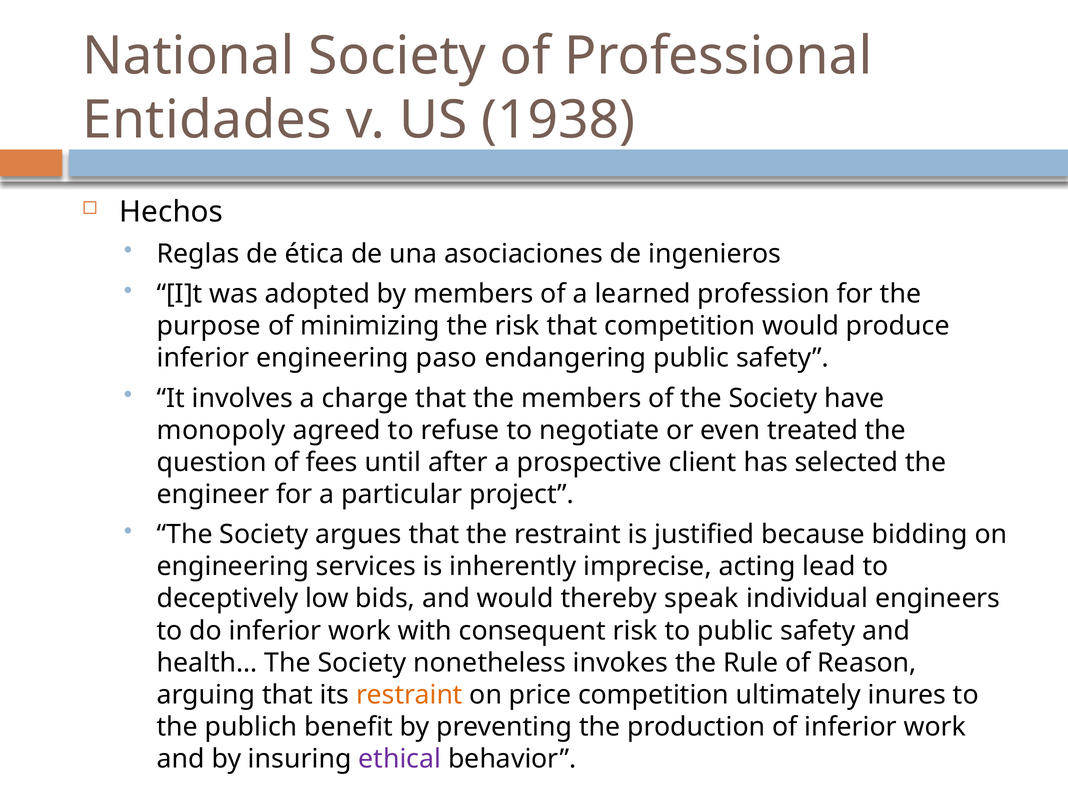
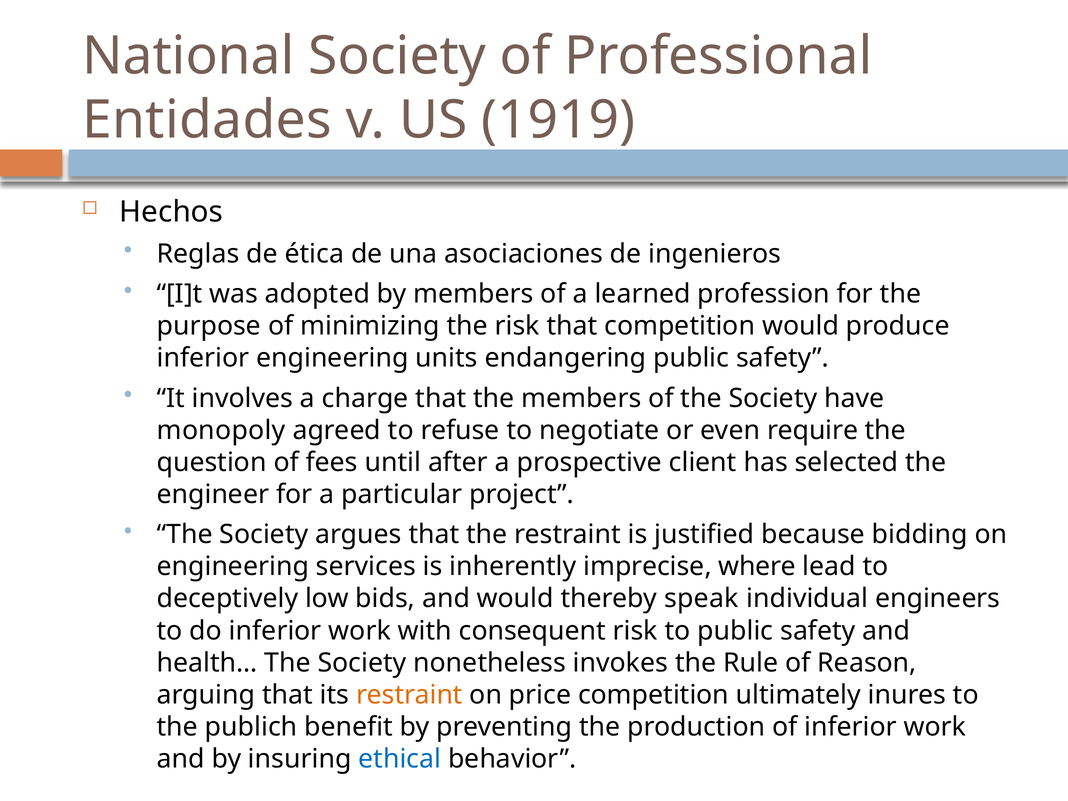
1938: 1938 -> 1919
paso: paso -> units
treated: treated -> require
acting: acting -> where
ethical colour: purple -> blue
